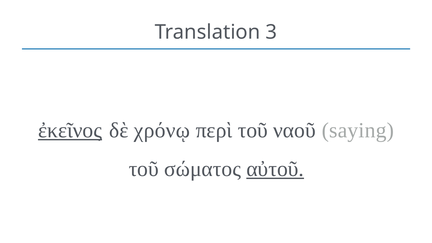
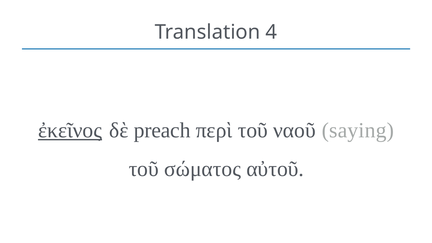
3: 3 -> 4
χρόνῳ: χρόνῳ -> preach
αὐτοῦ underline: present -> none
